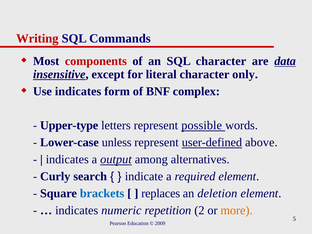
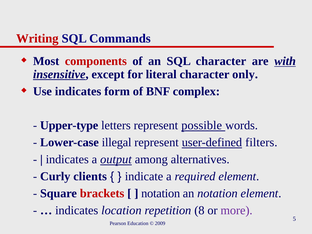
data: data -> with
unless: unless -> illegal
above: above -> filters
search: search -> clients
brackets colour: blue -> red
replaces at (161, 193): replaces -> notation
an deletion: deletion -> notation
numeric: numeric -> location
2: 2 -> 8
more colour: orange -> purple
